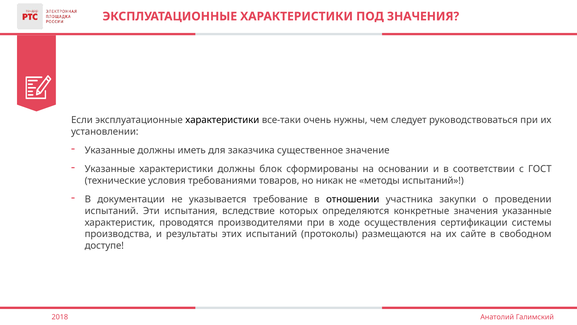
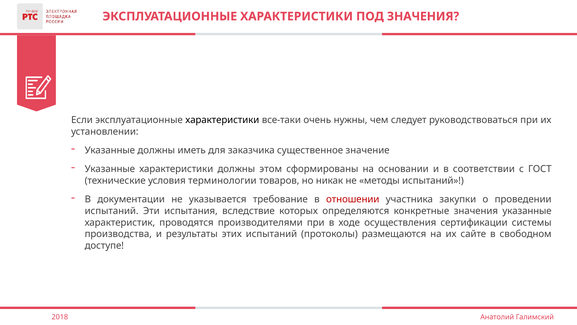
блок: блок -> этом
требованиями: требованиями -> терминологии
отношении colour: black -> red
